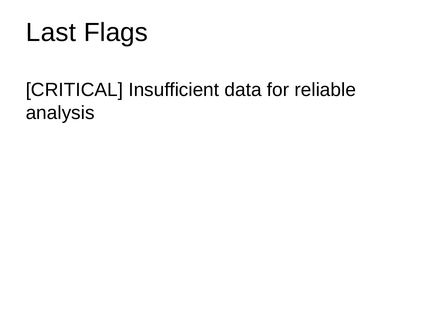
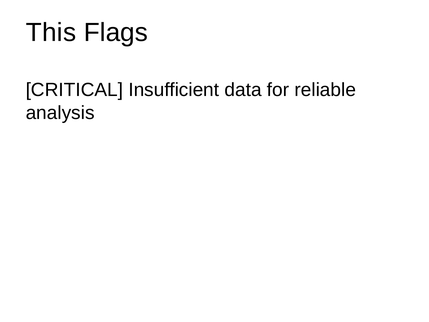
Last: Last -> This
